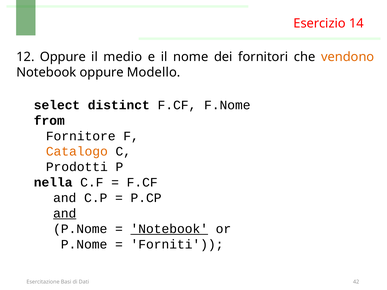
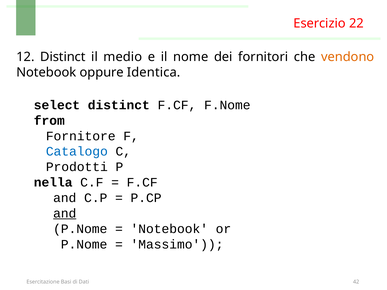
14: 14 -> 22
12 Oppure: Oppure -> Distinct
Modello: Modello -> Identica
Catalogo colour: orange -> blue
Notebook at (169, 229) underline: present -> none
Forniti: Forniti -> Massimo
